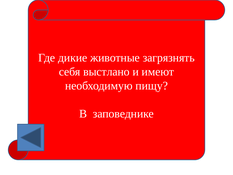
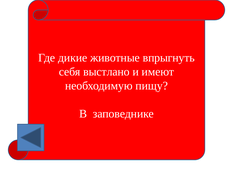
загрязнять: загрязнять -> впрыгнуть
